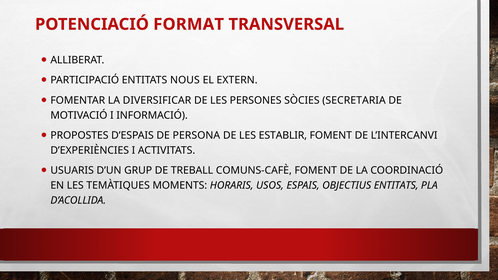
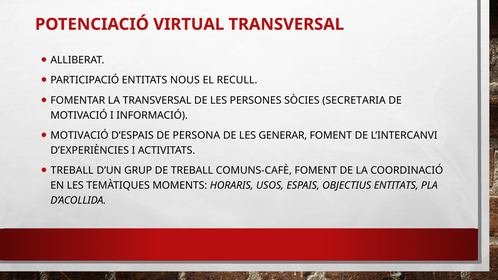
FORMAT: FORMAT -> VIRTUAL
EXTERN: EXTERN -> RECULL
LA DIVERSIFICAR: DIVERSIFICAR -> TRANSVERSAL
PROPOSTES at (79, 135): PROPOSTES -> MOTIVACIÓ
ESTABLIR: ESTABLIR -> GENERAR
USUARIS at (72, 171): USUARIS -> TREBALL
